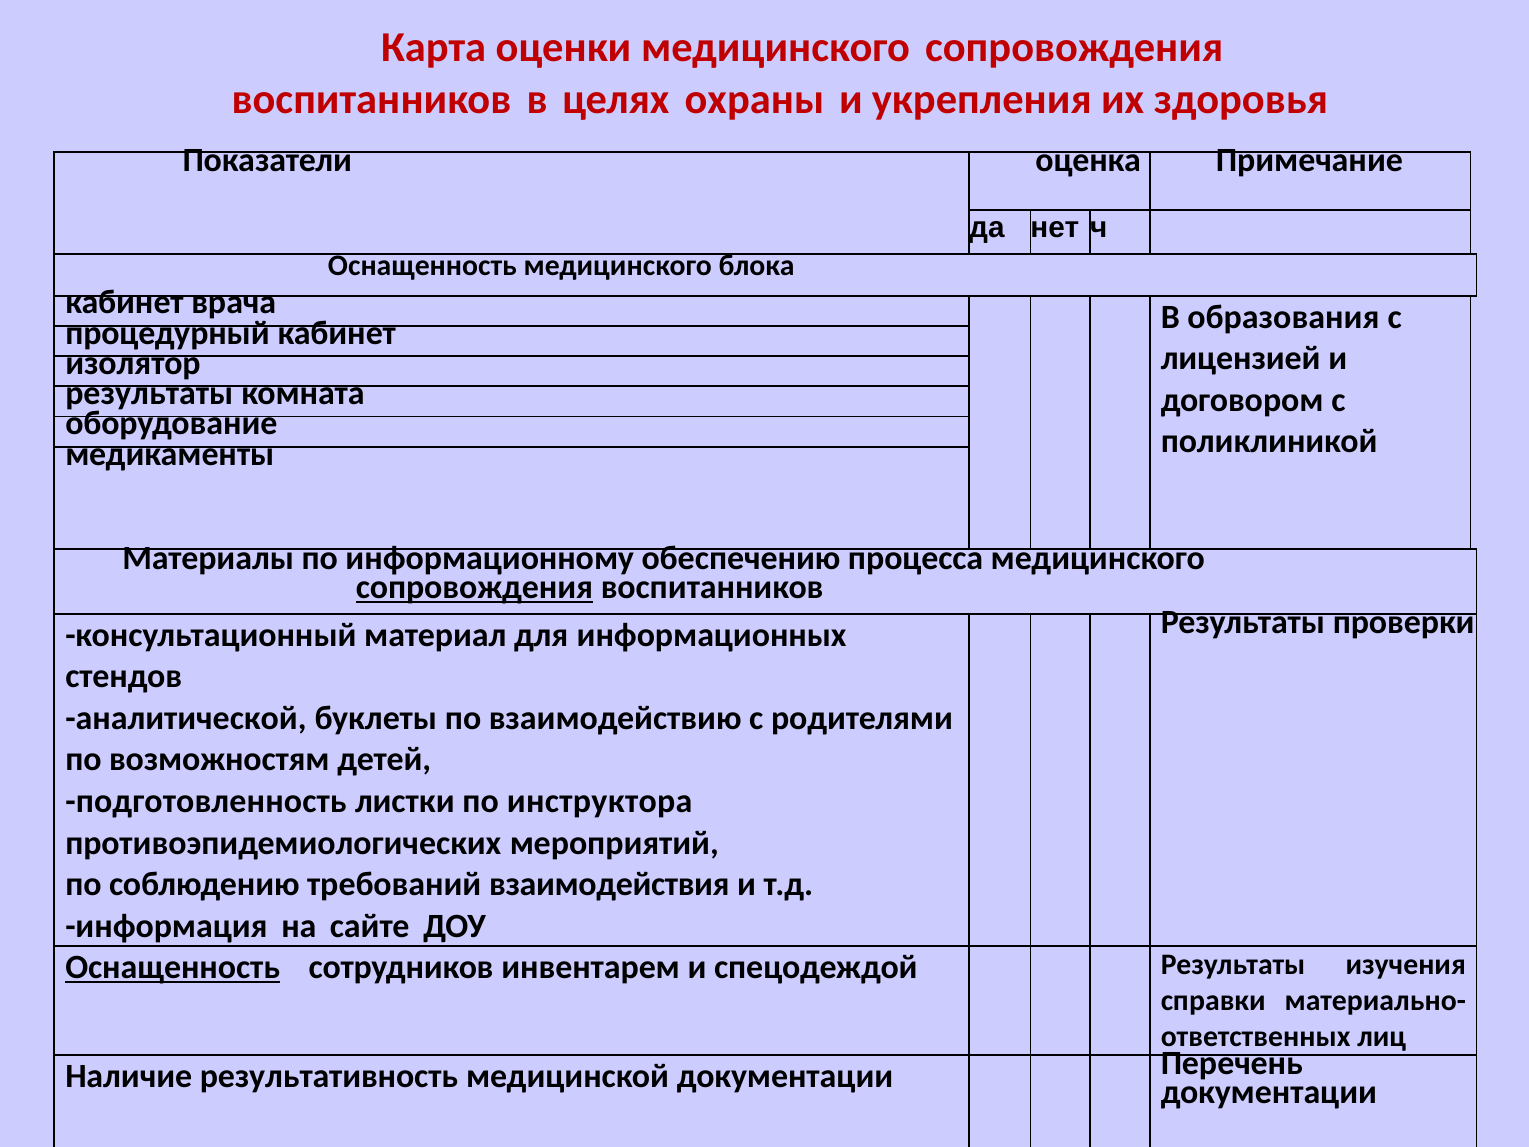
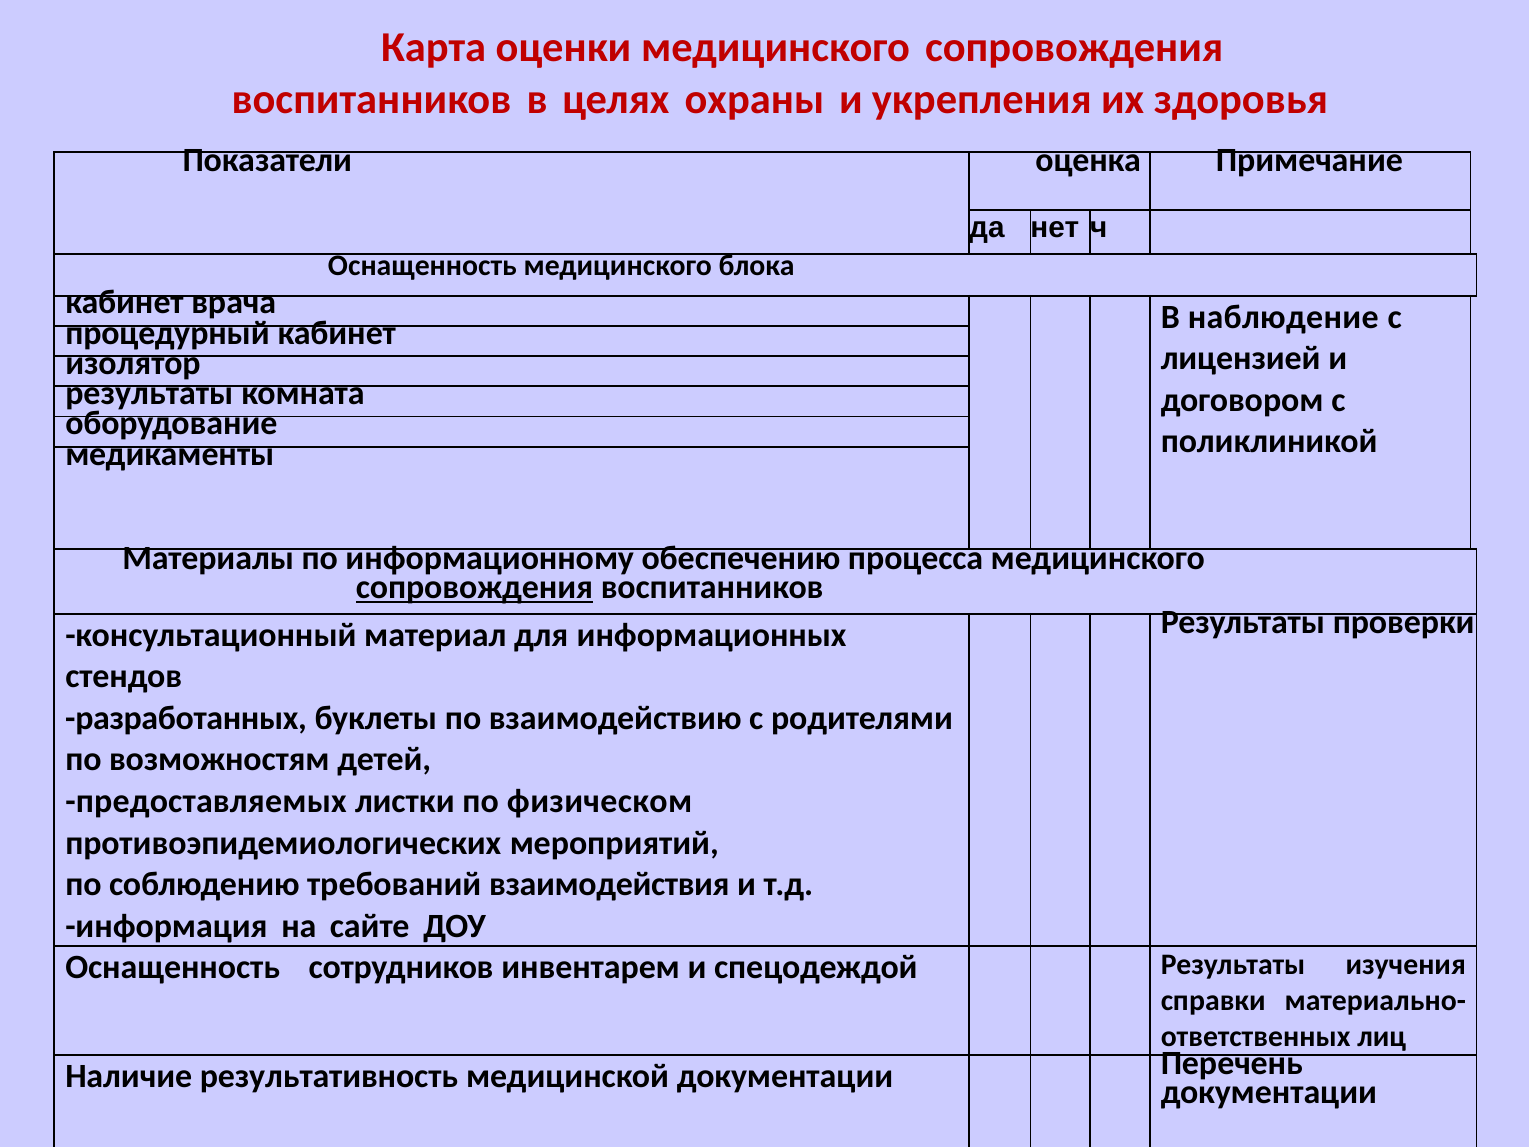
образования: образования -> наблюдение
аналитической: аналитической -> разработанных
подготовленность: подготовленность -> предоставляемых
инструктора: инструктора -> физическом
Оснащенность at (173, 967) underline: present -> none
